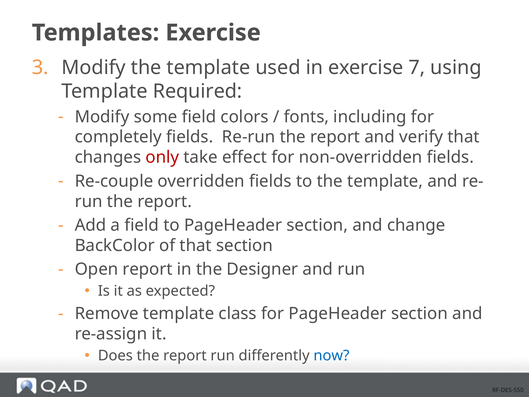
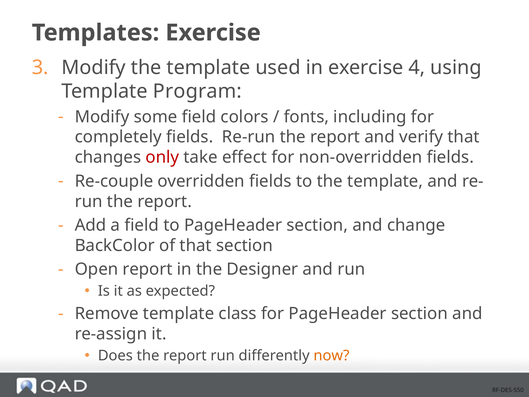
7: 7 -> 4
Required: Required -> Program
now colour: blue -> orange
